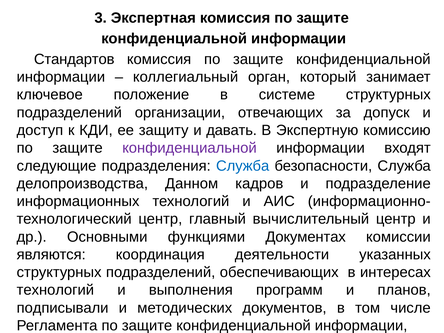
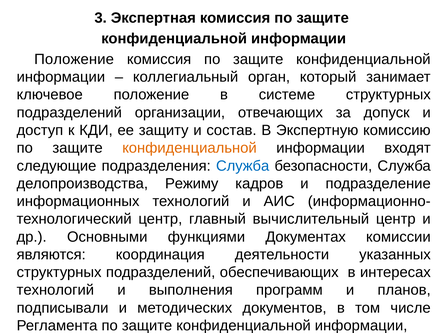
Стандартов at (74, 59): Стандартов -> Положение
давать: давать -> состав
конфиденциальной at (190, 148) colour: purple -> orange
Данном: Данном -> Режиму
